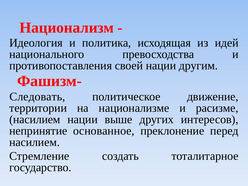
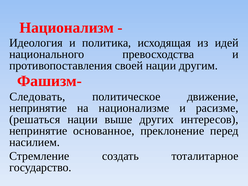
территории at (38, 108): территории -> непринятие
насилием at (35, 119): насилием -> решаться
